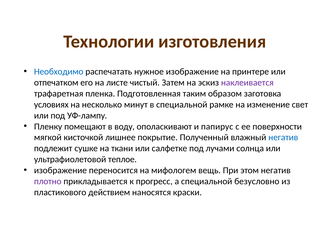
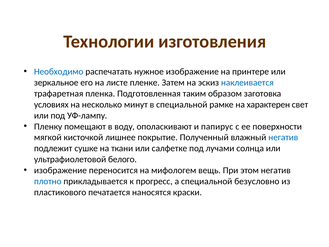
отпечатком: отпечатком -> зеркальное
чистый: чистый -> пленке
наклеивается colour: purple -> blue
изменение: изменение -> характерен
теплое: теплое -> белого
плотно colour: purple -> blue
действием: действием -> печатается
